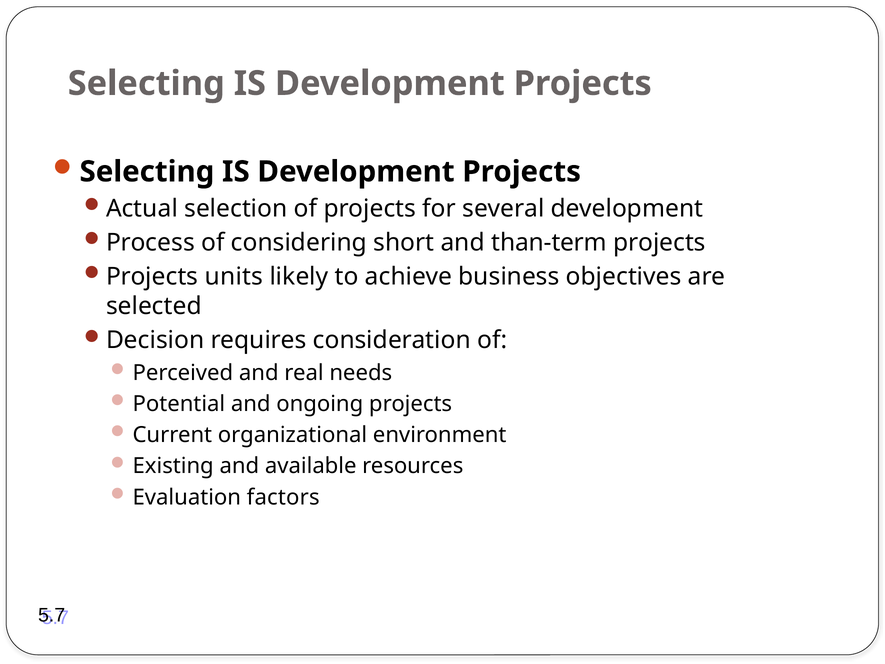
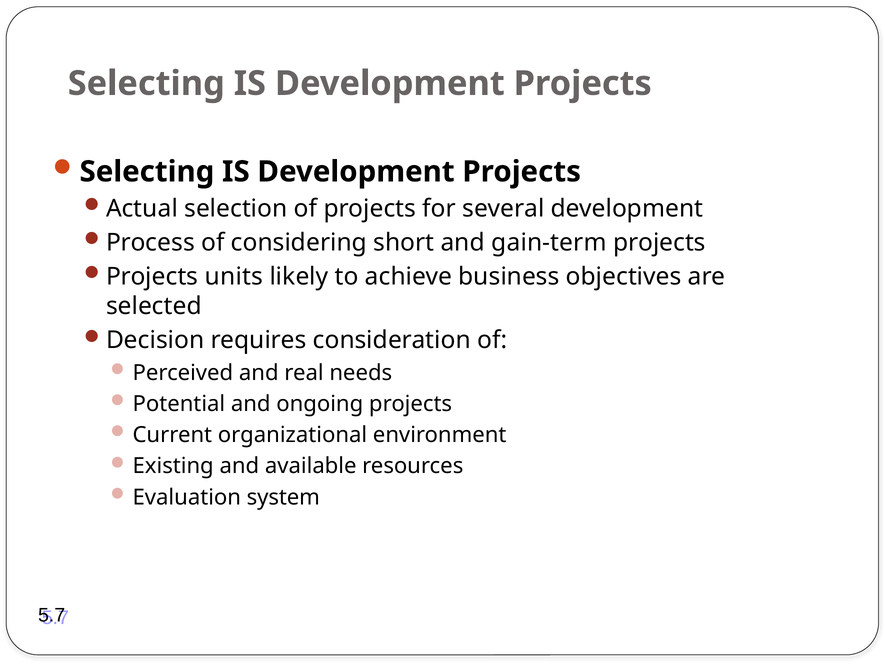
than-term: than-term -> gain-term
factors: factors -> system
